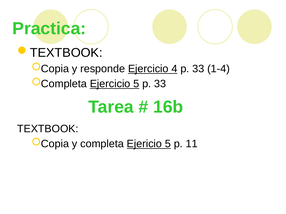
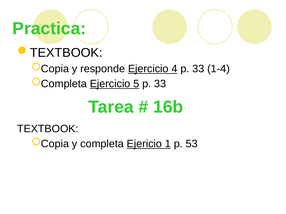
Ejericio 5: 5 -> 1
11: 11 -> 53
